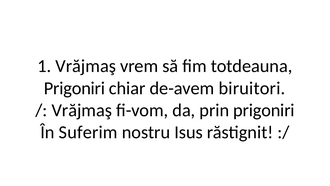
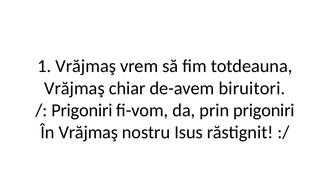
Prigoniri at (75, 88): Prigoniri -> Vrăjmaş
Vrăjmaş at (82, 110): Vrăjmaş -> Prigoniri
În Suferim: Suferim -> Vrăjmaş
